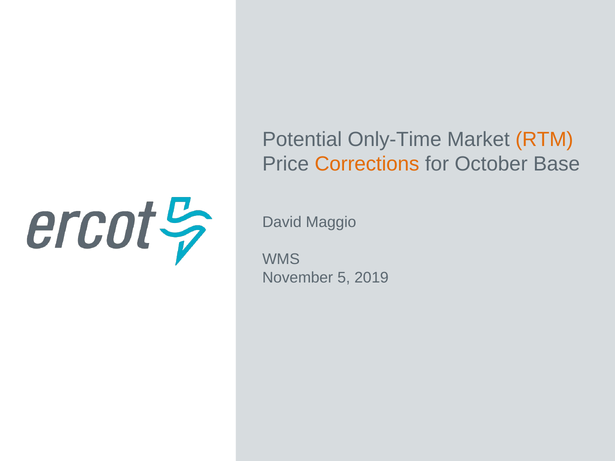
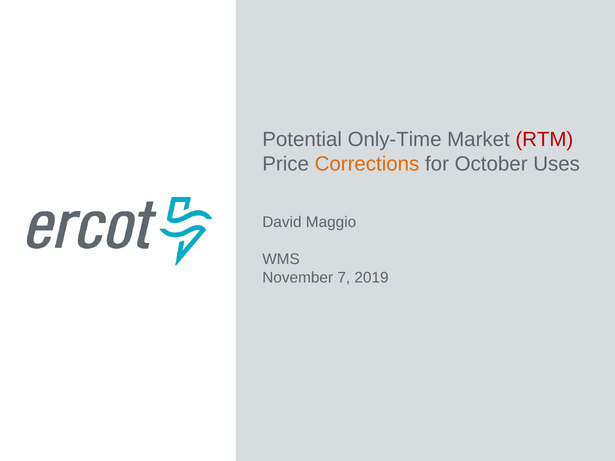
RTM colour: orange -> red
Base: Base -> Uses
5: 5 -> 7
